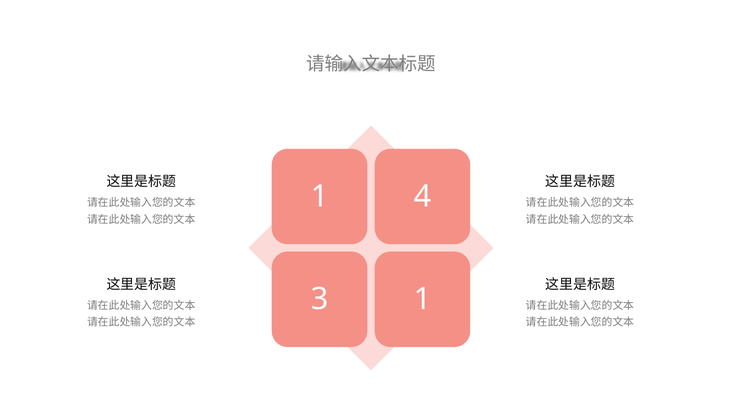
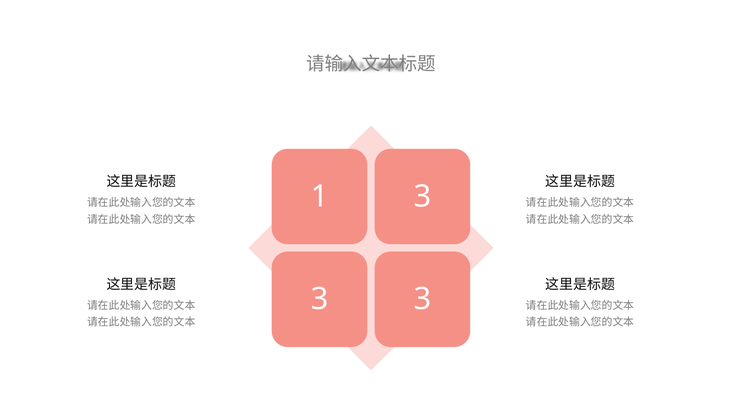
1 4: 4 -> 3
1 at (422, 299): 1 -> 3
